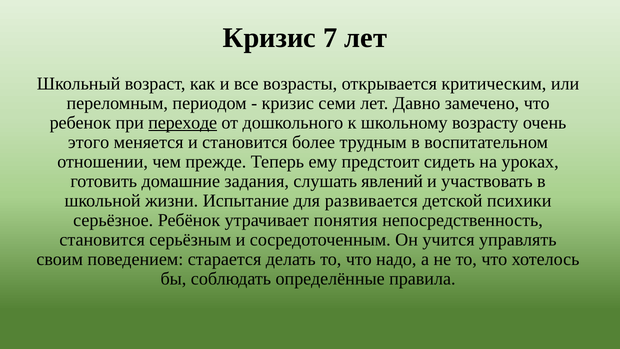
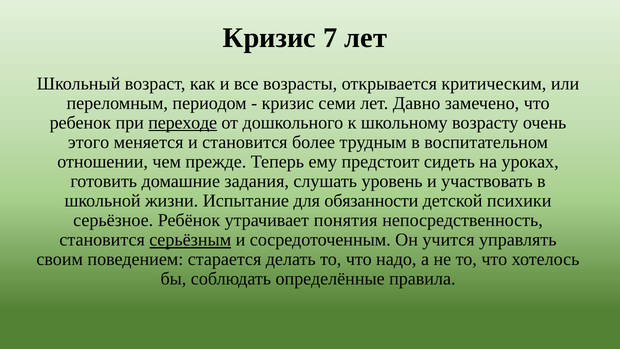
явлений: явлений -> уровень
развивается: развивается -> обязанности
серьёзным underline: none -> present
